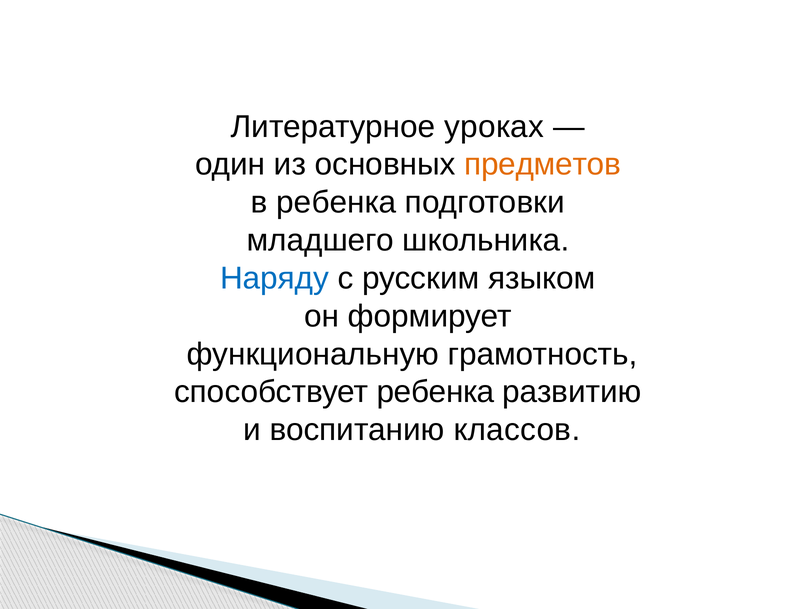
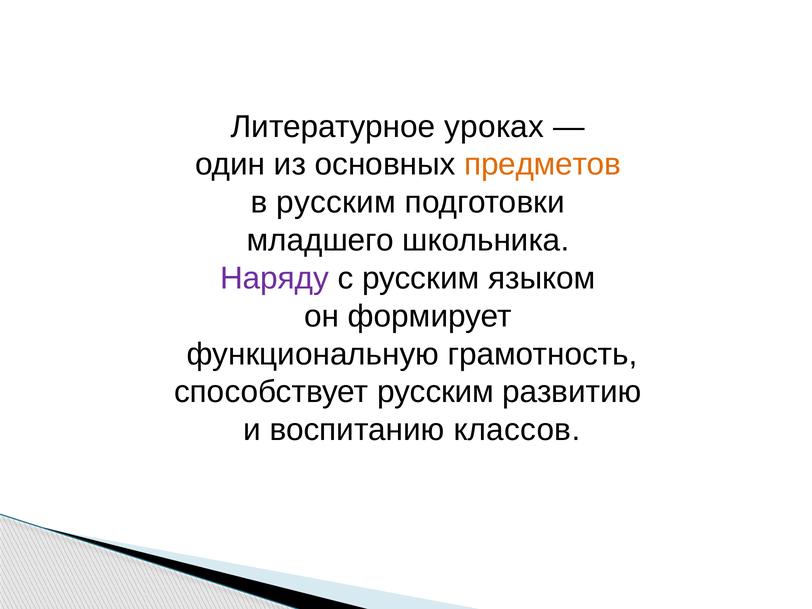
в ребенка: ребенка -> русским
Наряду colour: blue -> purple
способствует ребенка: ребенка -> русским
